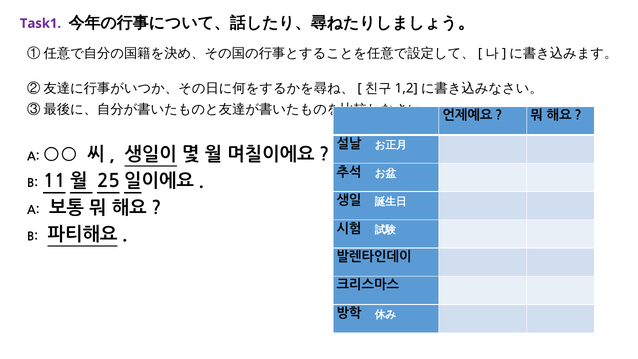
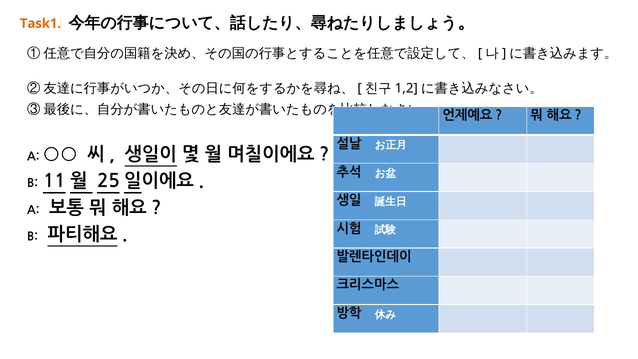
Task1 colour: purple -> orange
